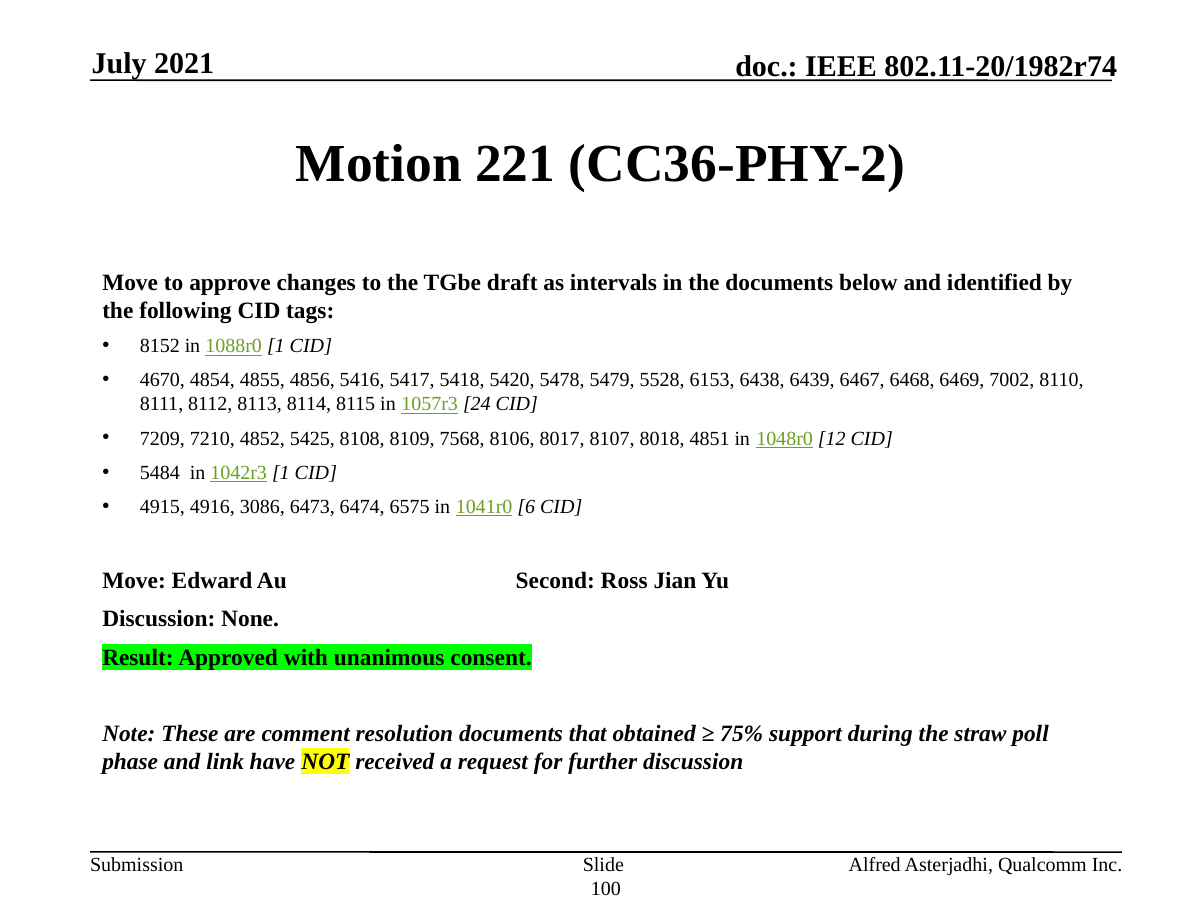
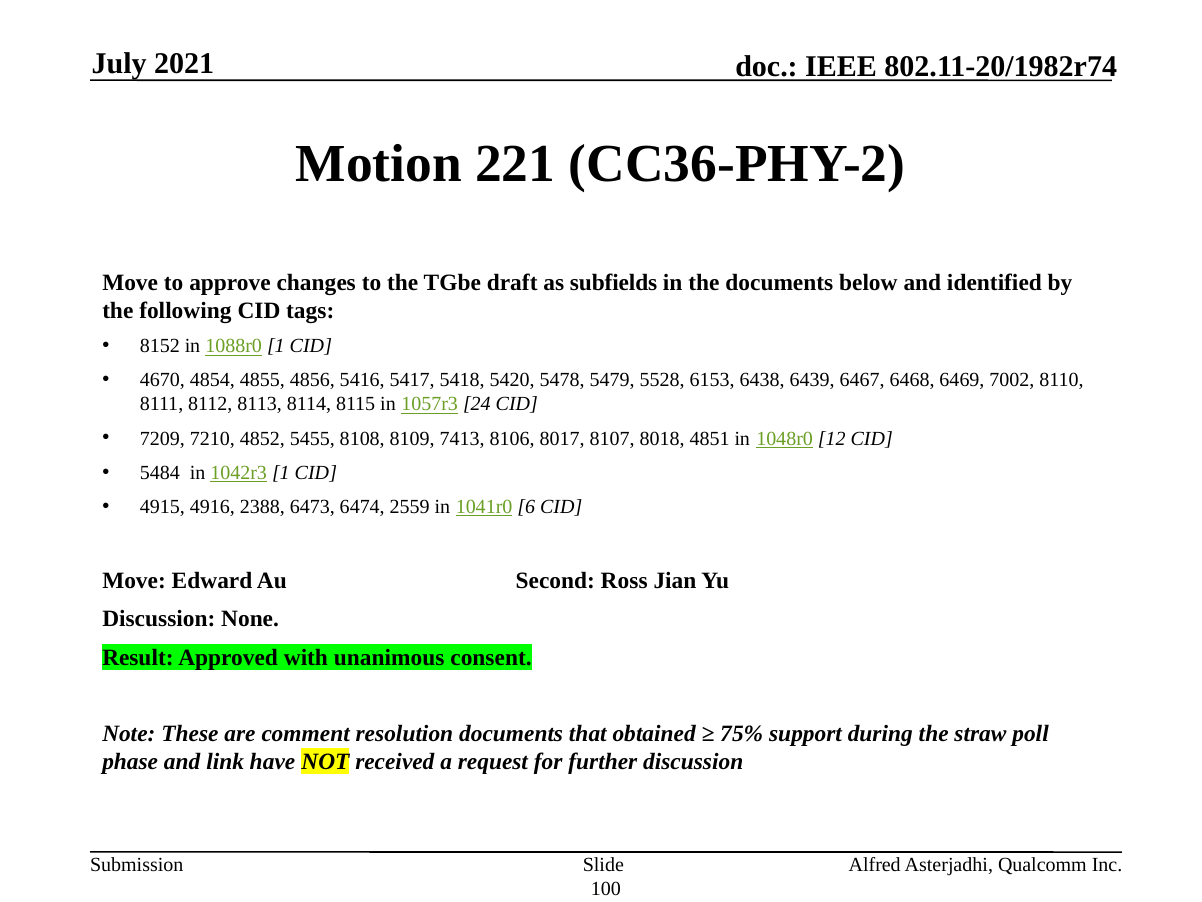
intervals: intervals -> subfields
5425: 5425 -> 5455
7568: 7568 -> 7413
3086: 3086 -> 2388
6575: 6575 -> 2559
